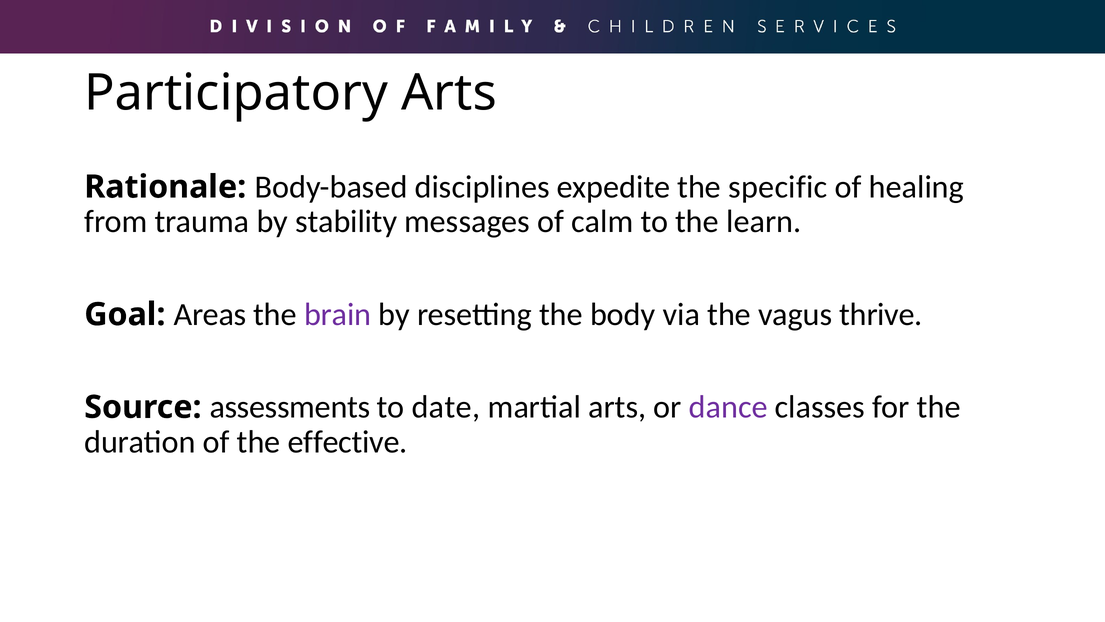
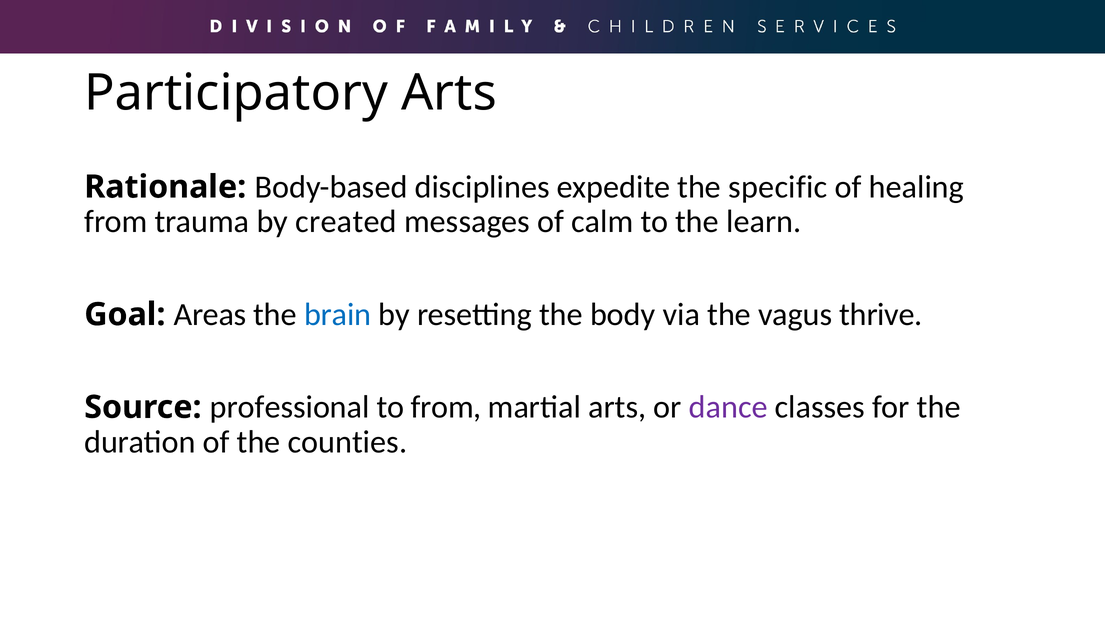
stability: stability -> created
brain colour: purple -> blue
assessments: assessments -> professional
to date: date -> from
effective: effective -> counties
